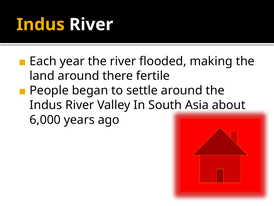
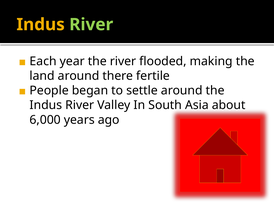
River at (91, 24) colour: white -> light green
